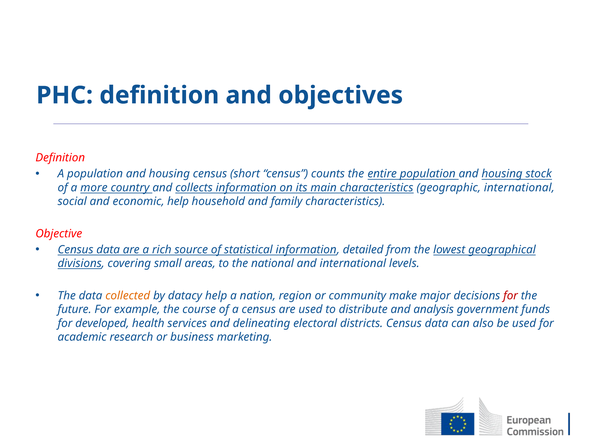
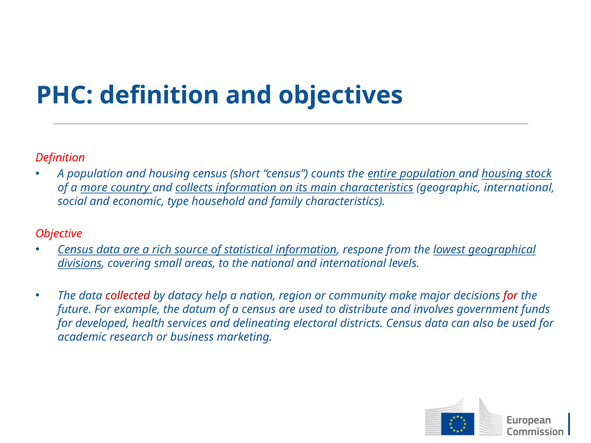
economic help: help -> type
detailed: detailed -> respone
collected colour: orange -> red
course: course -> datum
analysis: analysis -> involves
